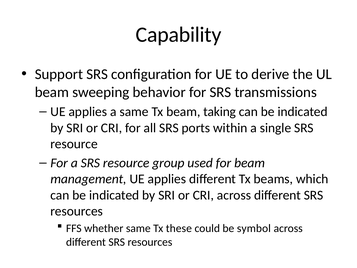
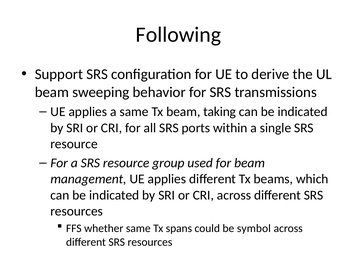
Capability: Capability -> Following
these: these -> spans
